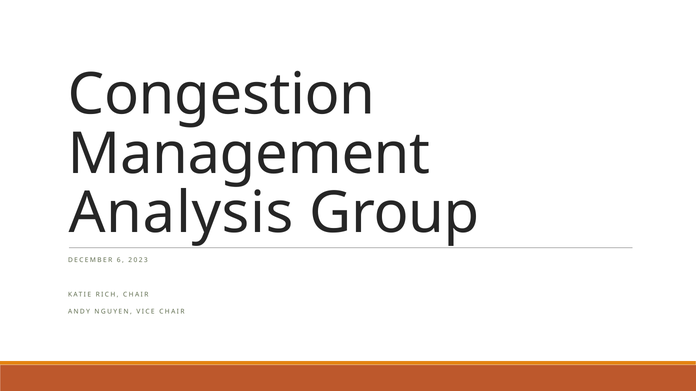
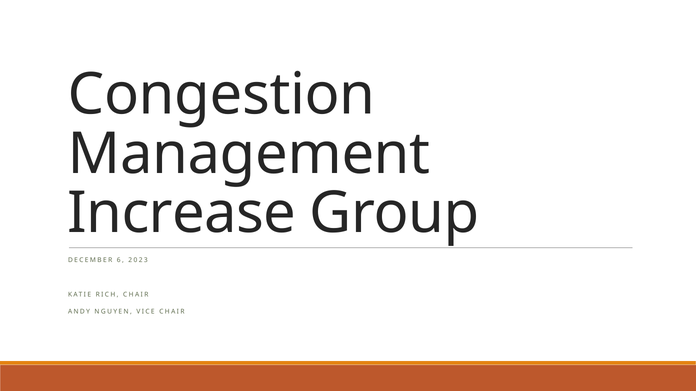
Analysis: Analysis -> Increase
